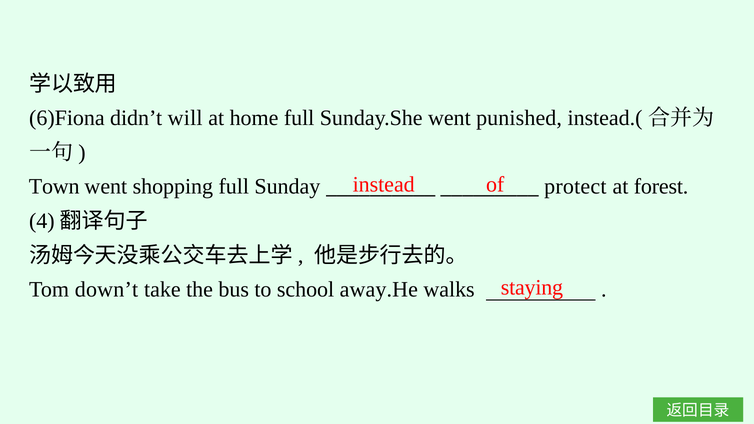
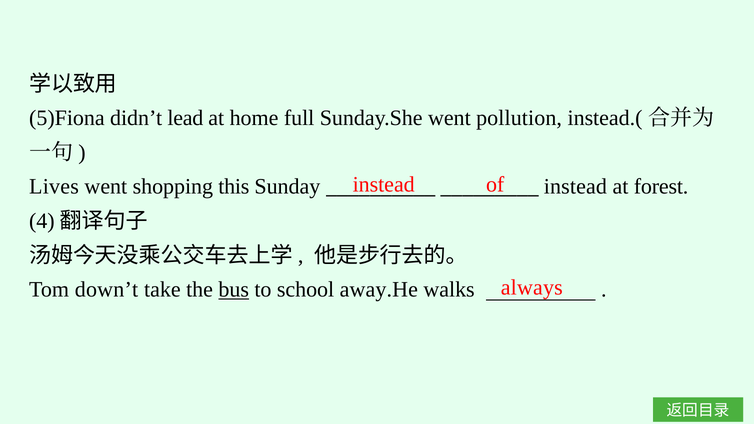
6)Fiona: 6)Fiona -> 5)Fiona
will: will -> lead
punished: punished -> pollution
Town: Town -> Lives
shopping full: full -> this
protect at (575, 187): protect -> instead
staying: staying -> always
bus underline: none -> present
